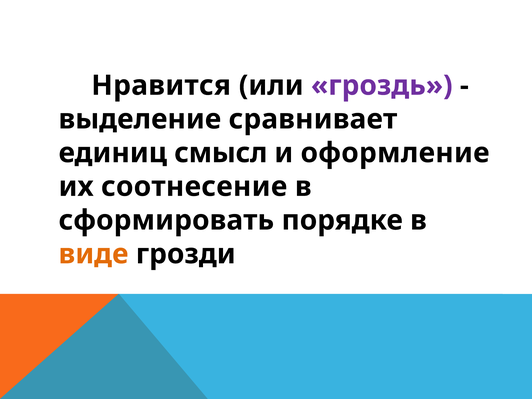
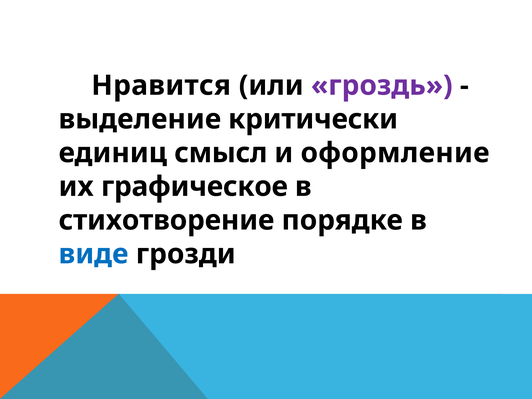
сравнивает: сравнивает -> критически
соотнесение: соотнесение -> графическое
сформировать: сформировать -> стихотворение
виде colour: orange -> blue
